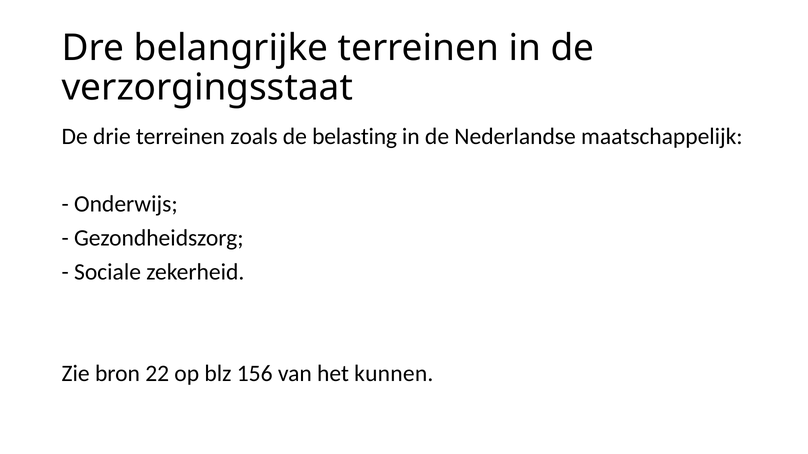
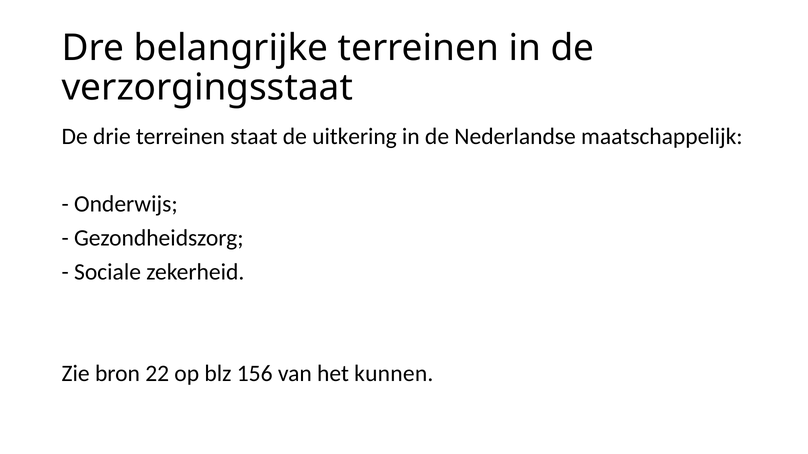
zoals: zoals -> staat
belasting: belasting -> uitkering
